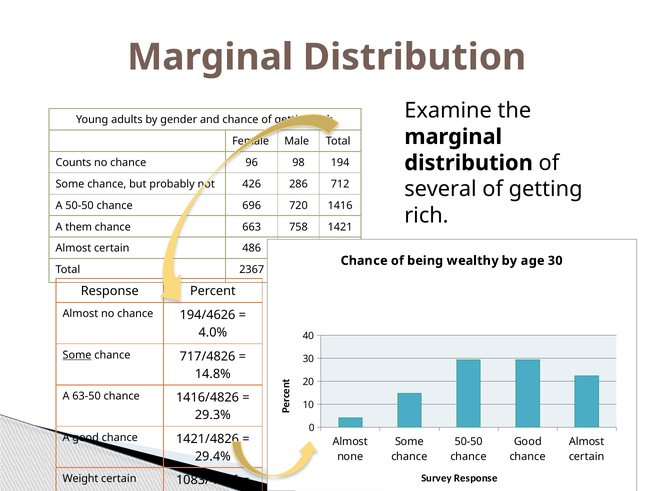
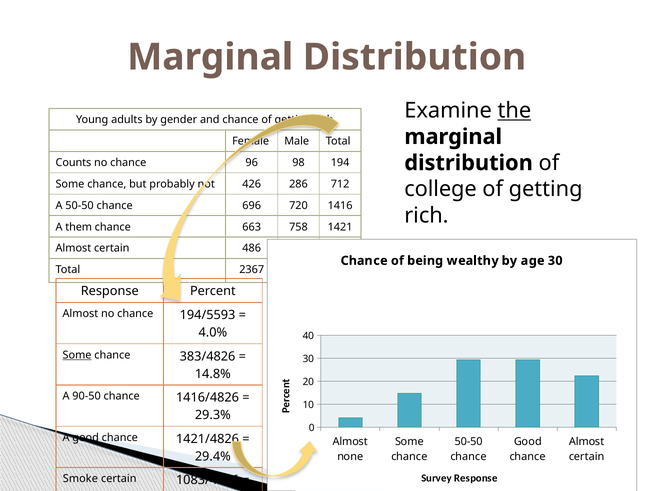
the underline: none -> present
several: several -> college
194/4626: 194/4626 -> 194/5593
717/4826: 717/4826 -> 383/4826
63-50: 63-50 -> 90-50
Weight: Weight -> Smoke
